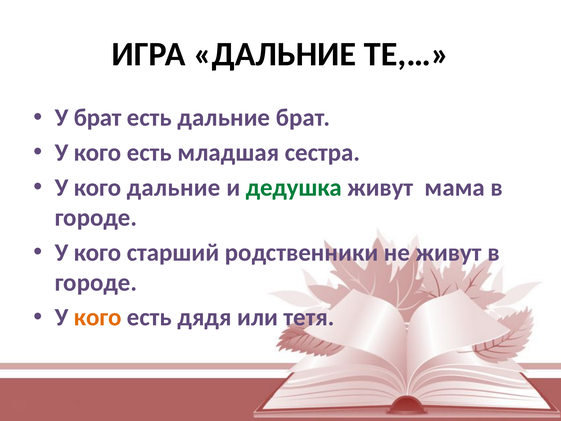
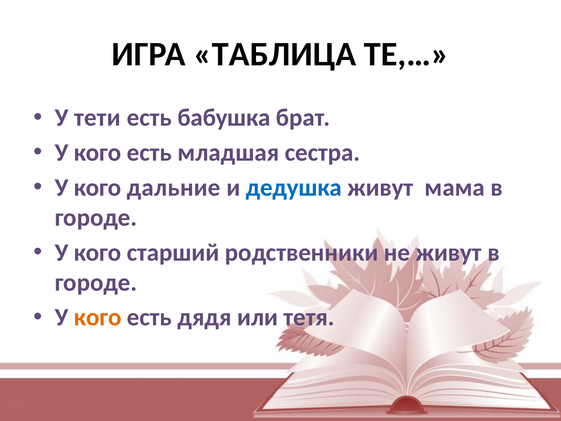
ИГРА ДАЛЬНИЕ: ДАЛЬНИЕ -> ТАБЛИЦА
У брат: брат -> тети
есть дальние: дальние -> бабушка
дедушка colour: green -> blue
